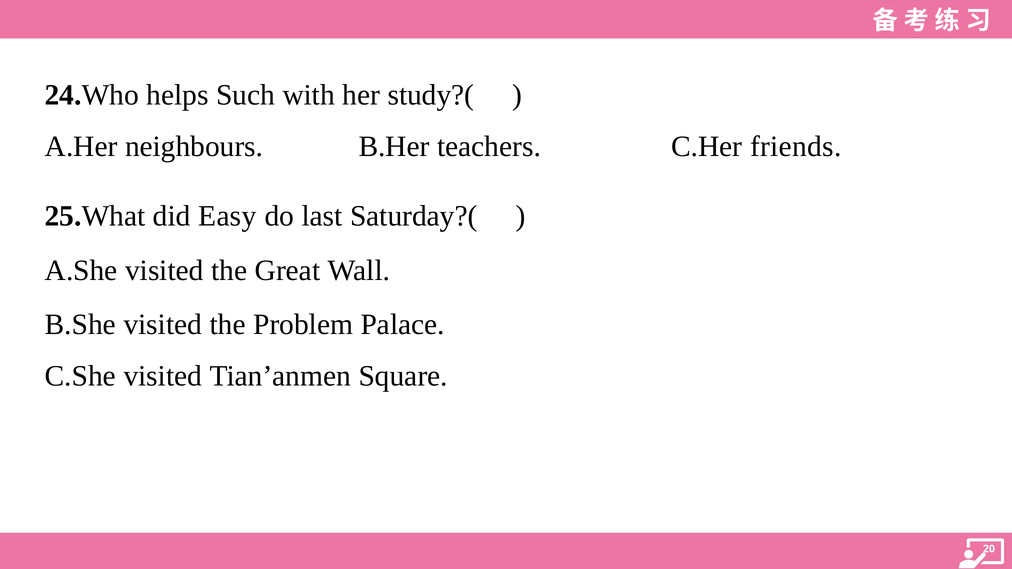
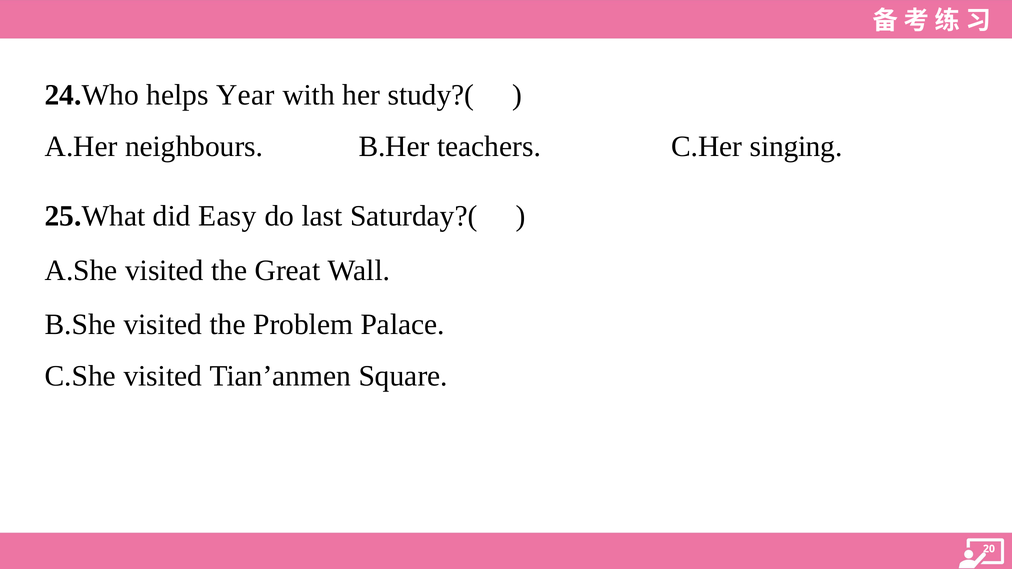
Such: Such -> Year
friends: friends -> singing
